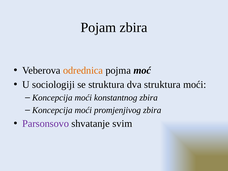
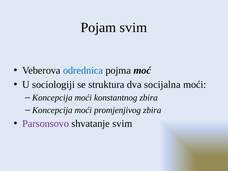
Pojam zbira: zbira -> svim
odrednica colour: orange -> blue
dva struktura: struktura -> socijalna
